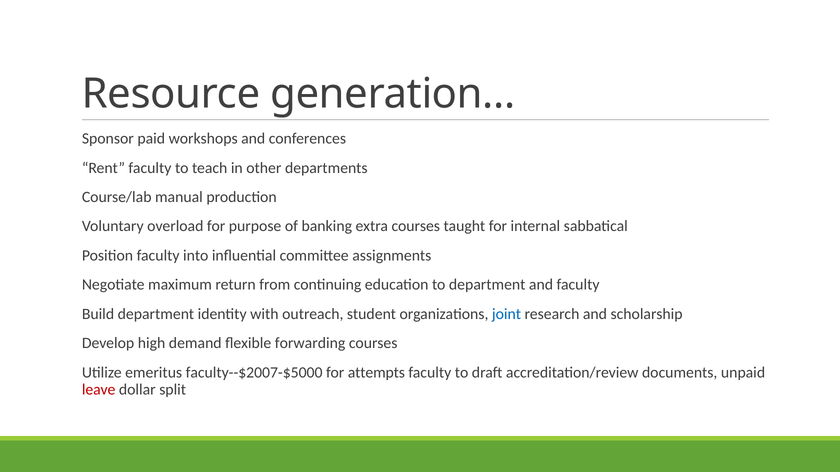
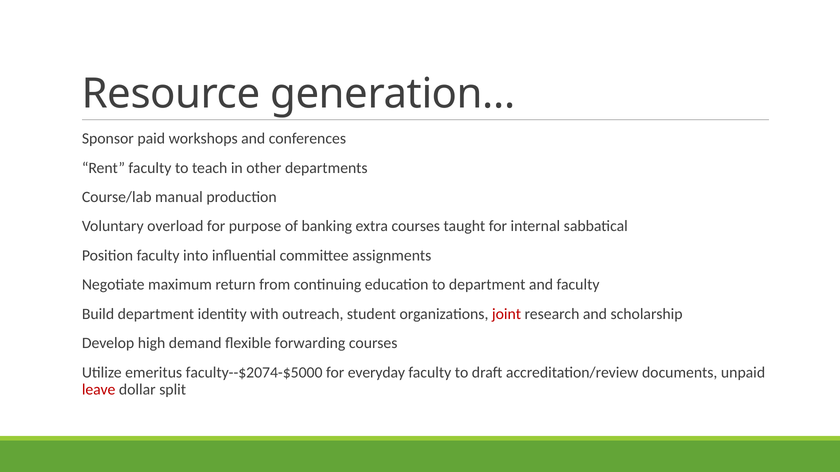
joint colour: blue -> red
faculty--$2007-$5000: faculty--$2007-$5000 -> faculty--$2074-$5000
attempts: attempts -> everyday
